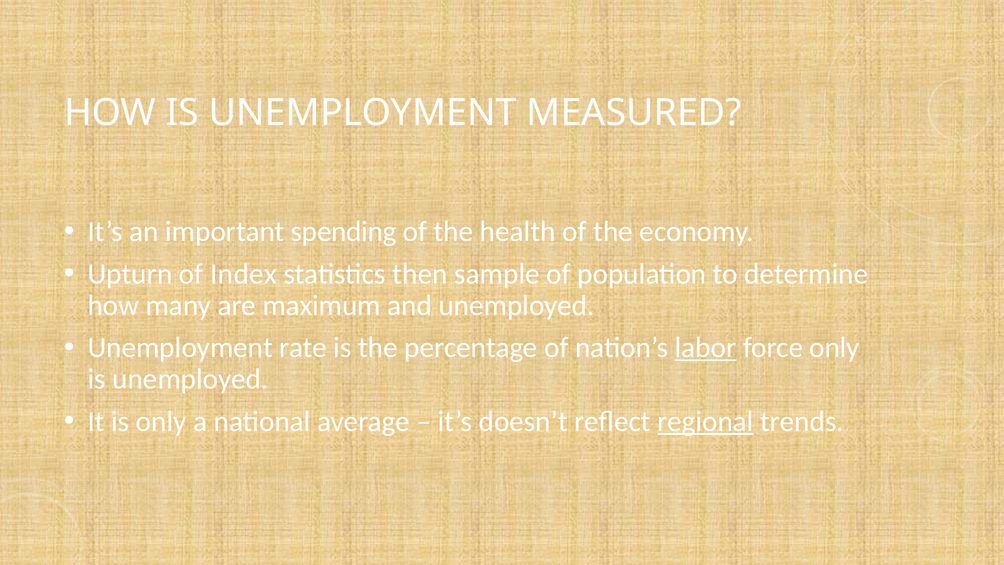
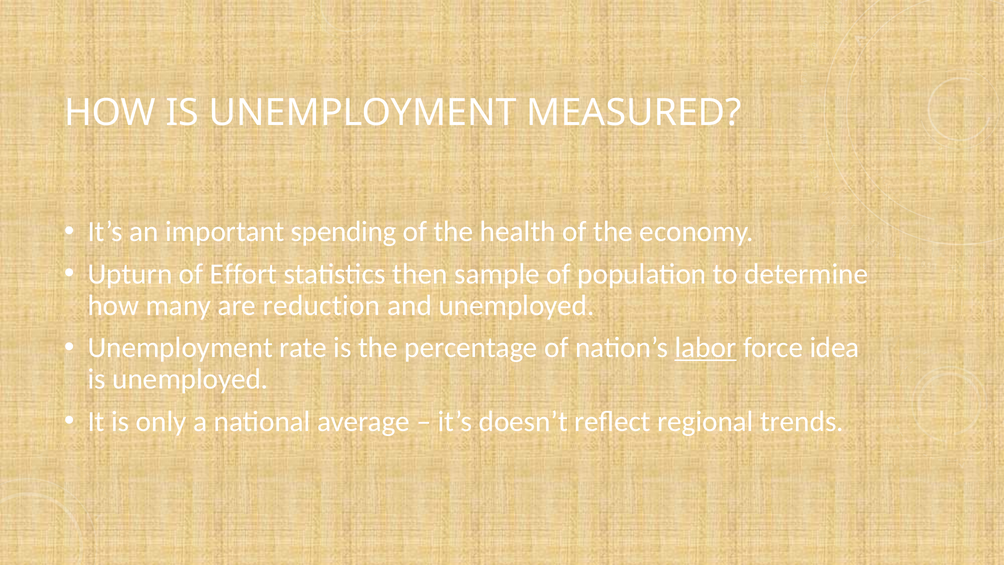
Index: Index -> Effort
maximum: maximum -> reduction
force only: only -> idea
regional underline: present -> none
